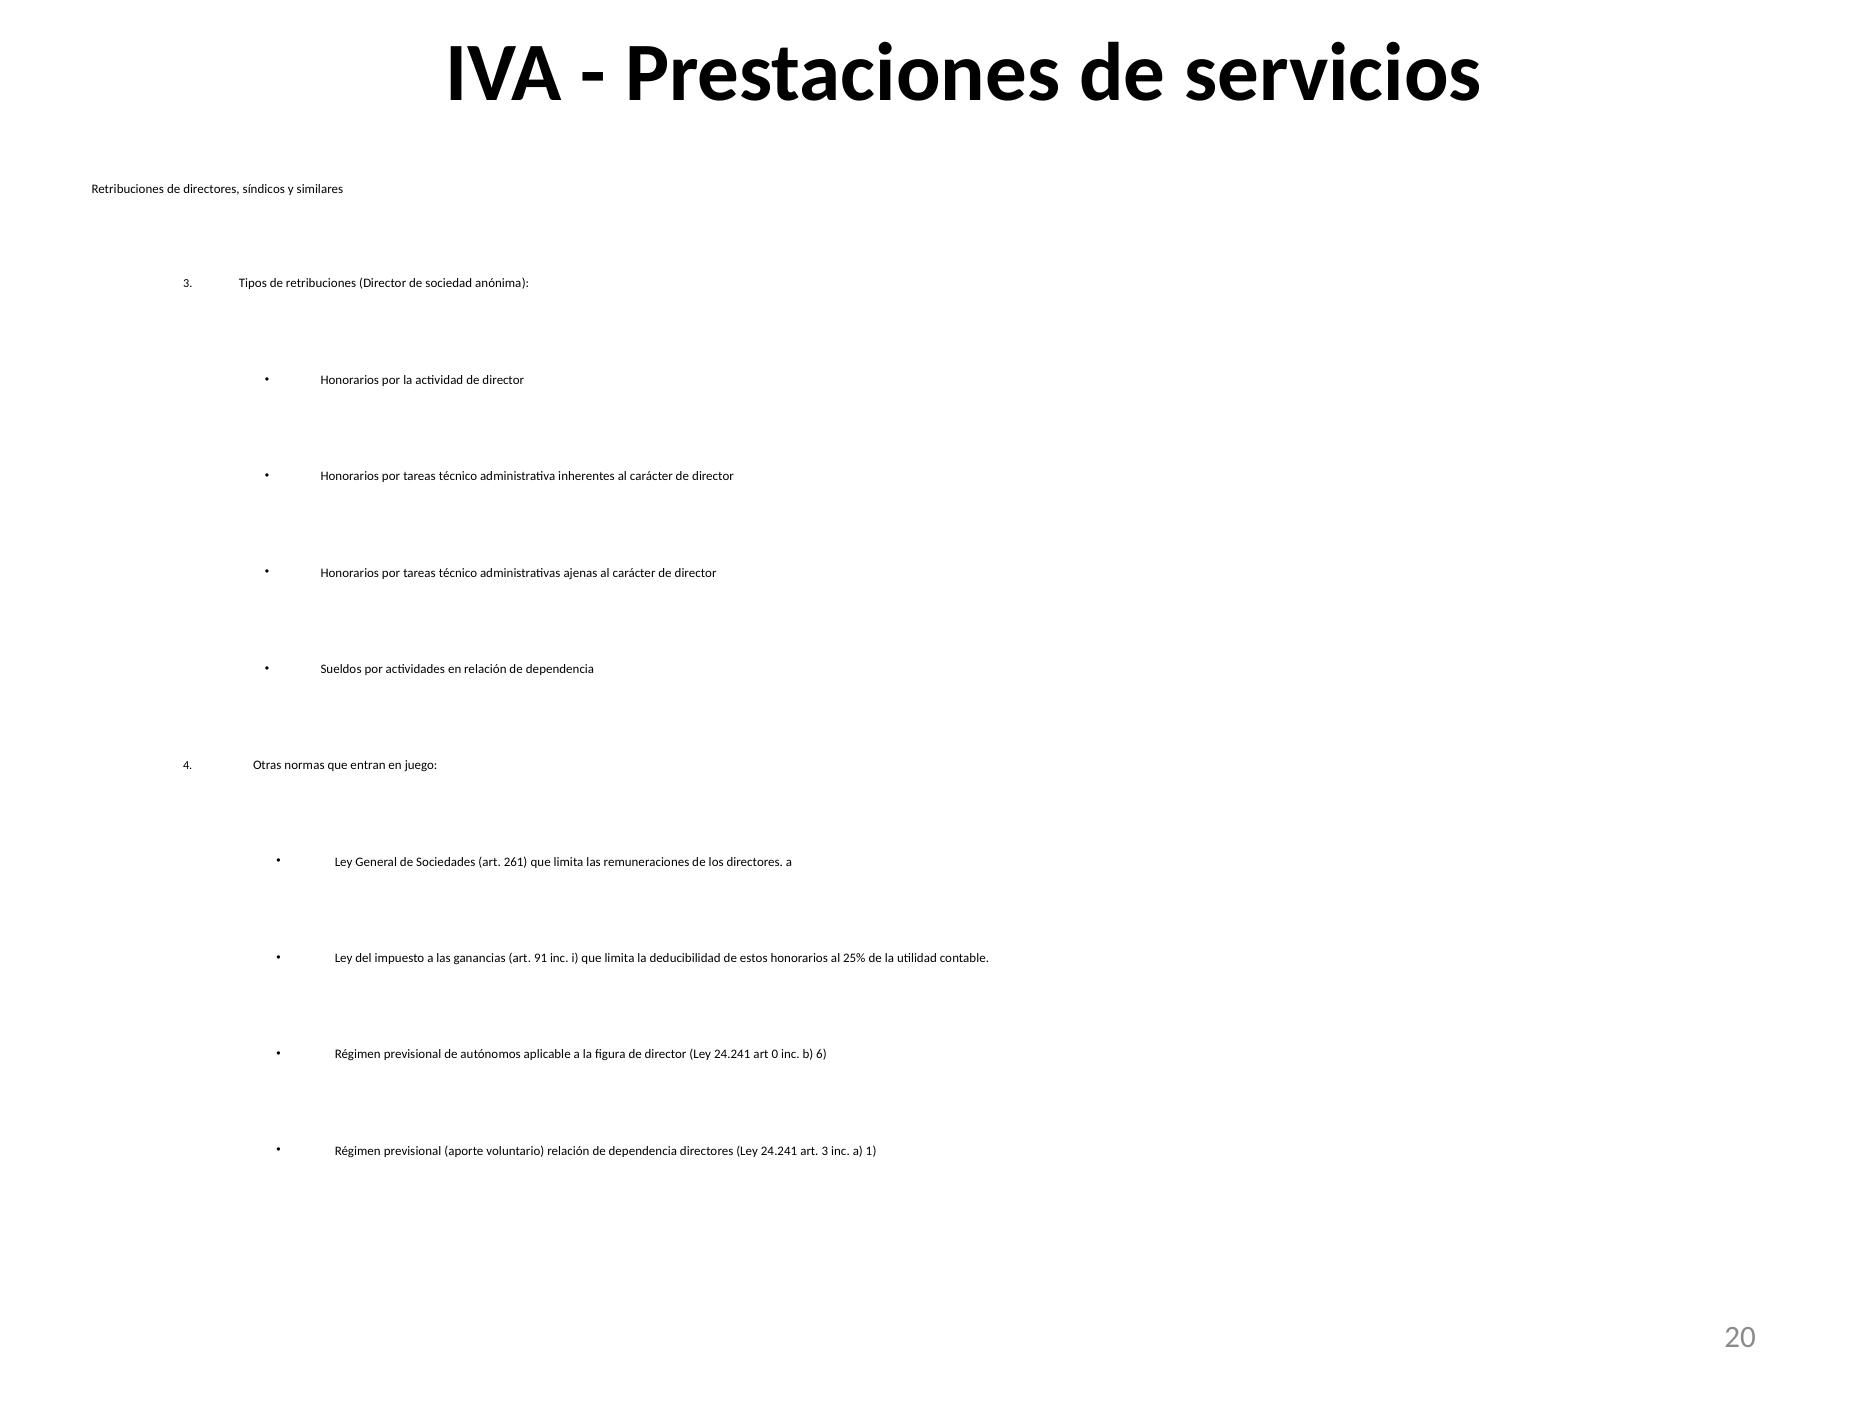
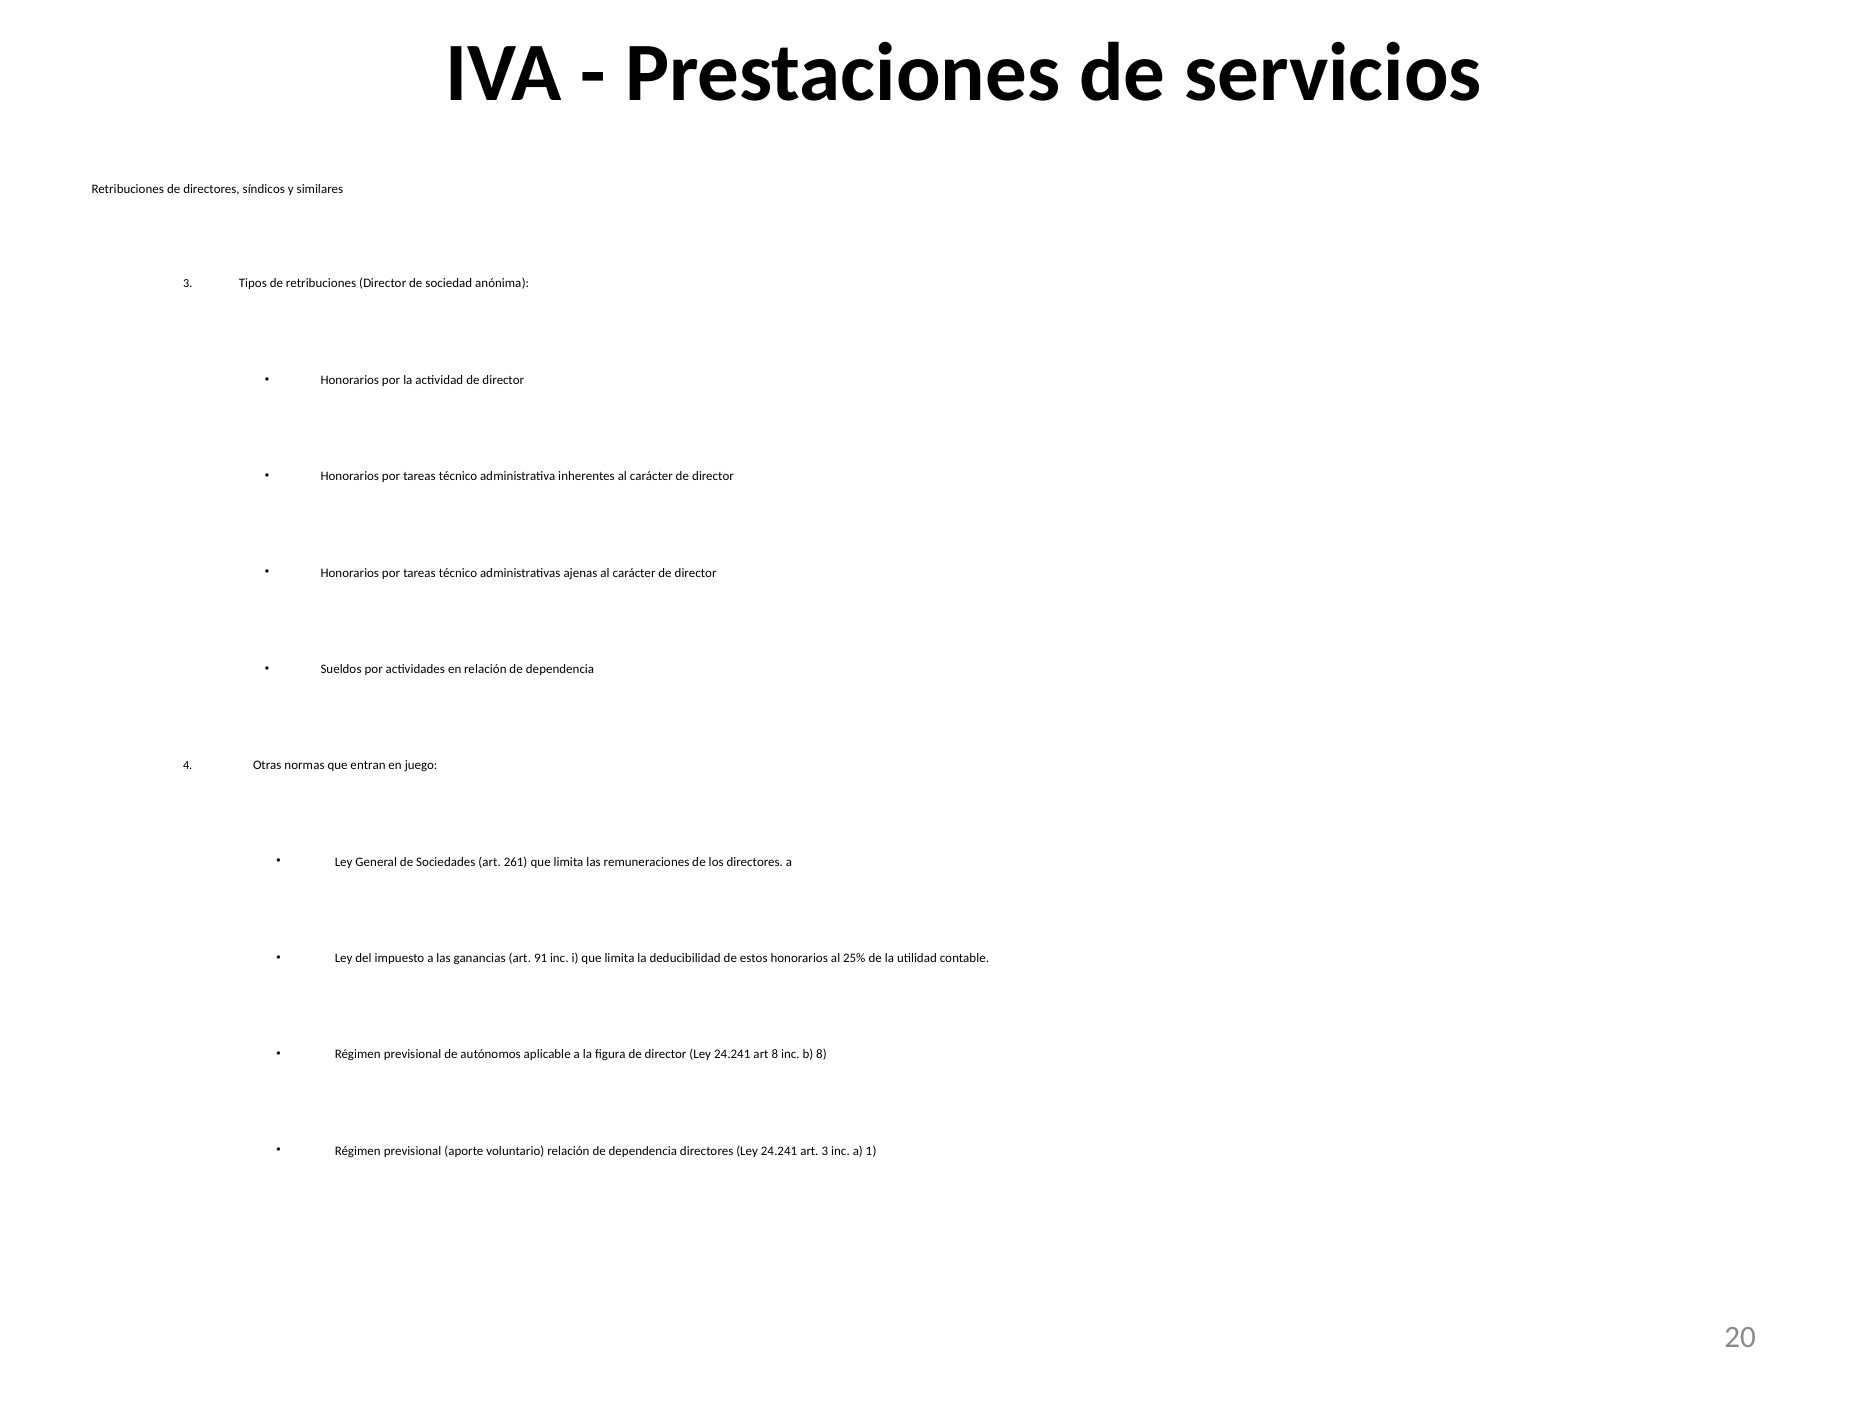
art 0: 0 -> 8
b 6: 6 -> 8
